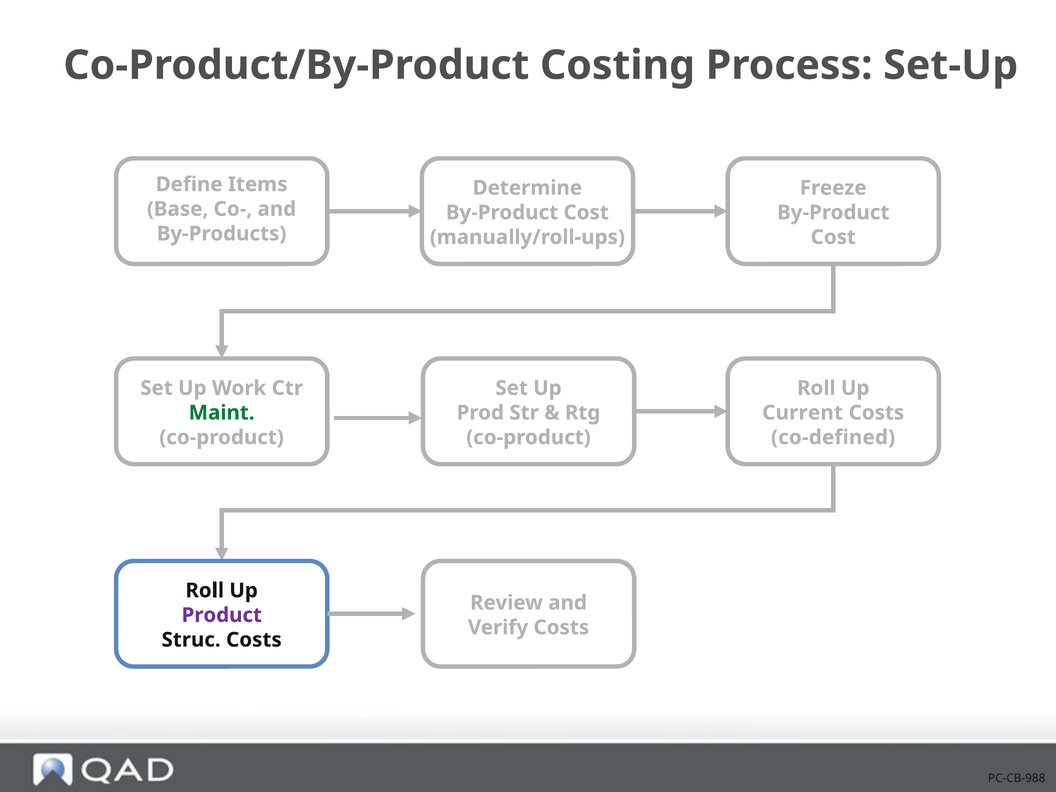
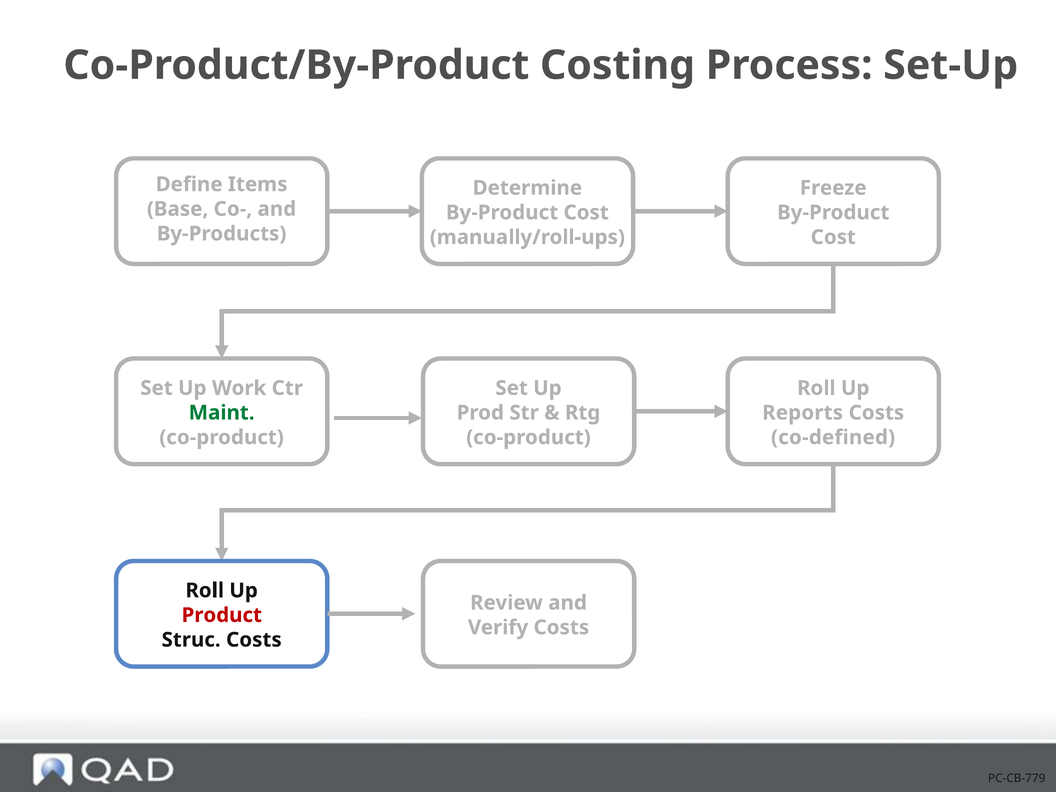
Current: Current -> Reports
Product colour: purple -> red
PC-CB-988: PC-CB-988 -> PC-CB-779
